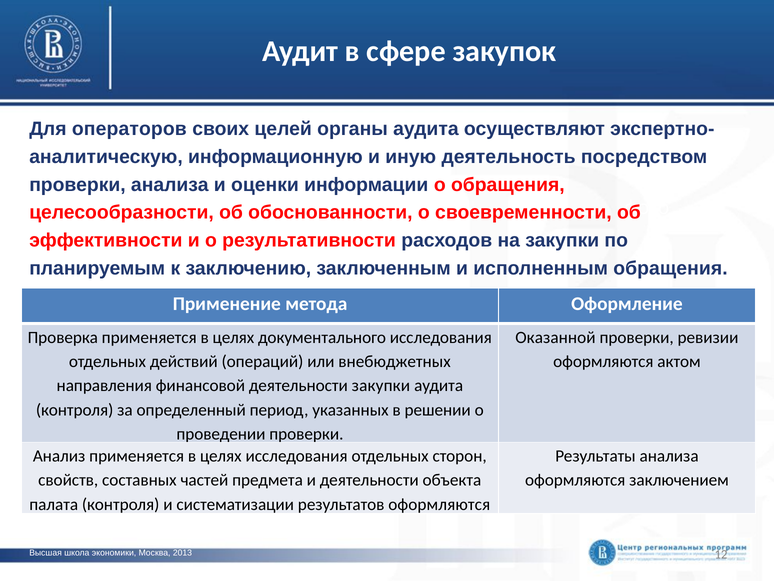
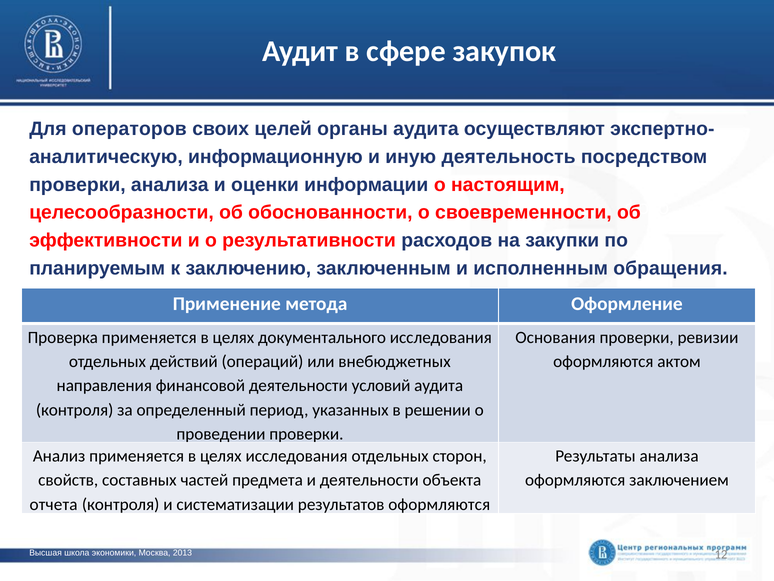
о обращения: обращения -> настоящим
Оказанной: Оказанной -> Основания
деятельности закупки: закупки -> условий
палата: палата -> отчета
